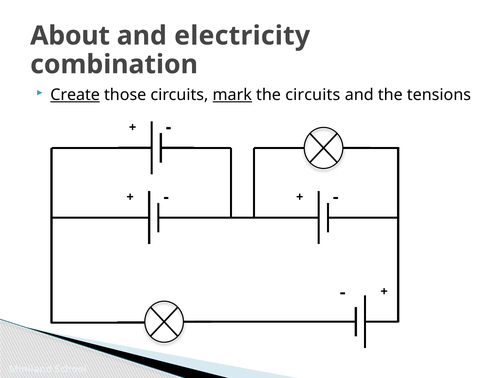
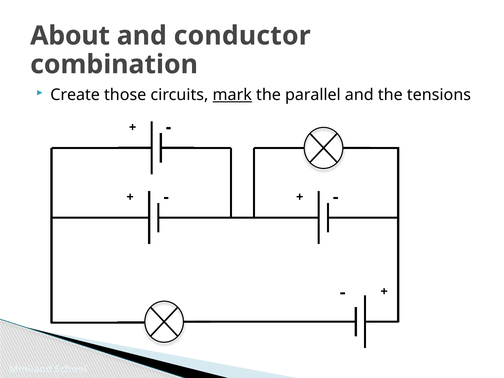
electricity: electricity -> conductor
Create underline: present -> none
the circuits: circuits -> parallel
